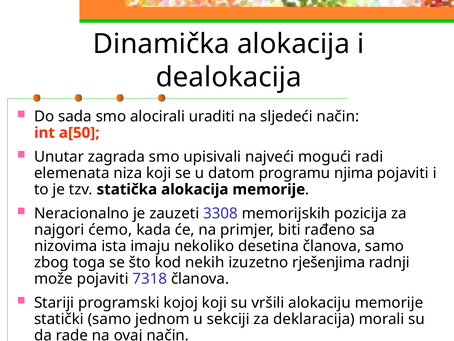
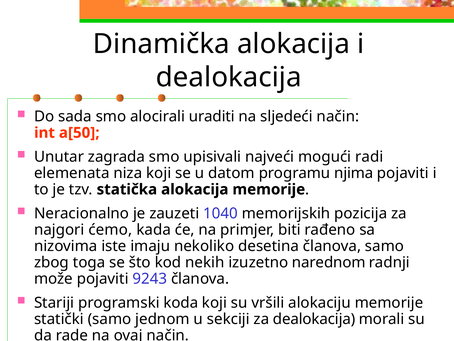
3308: 3308 -> 1040
ista: ista -> iste
rješenjima: rješenjima -> narednom
7318: 7318 -> 9243
kojoj: kojoj -> koda
za deklaracija: deklaracija -> dealokacija
